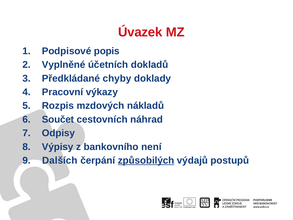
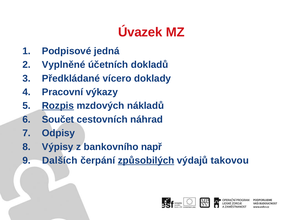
popis: popis -> jedná
chyby: chyby -> vícero
Rozpis underline: none -> present
není: není -> např
postupů: postupů -> takovou
